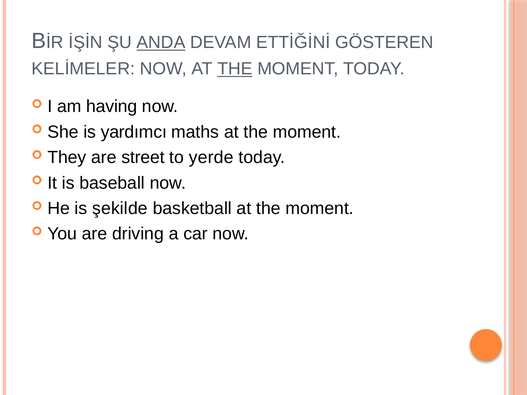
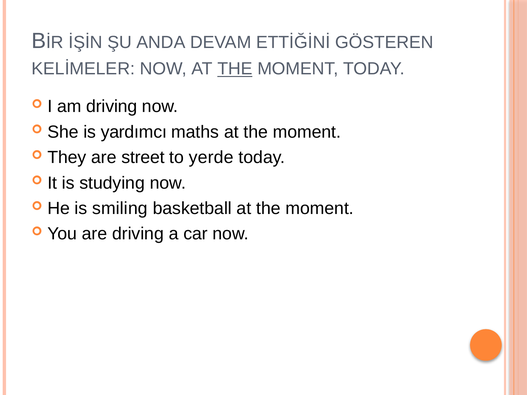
ANDA underline: present -> none
am having: having -> driving
baseball: baseball -> studying
şekilde: şekilde -> smiling
